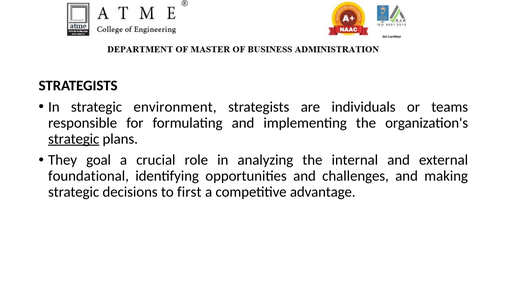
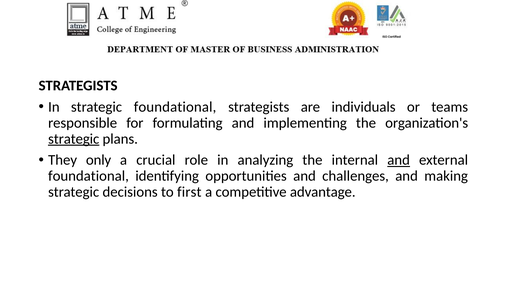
strategic environment: environment -> foundational
goal: goal -> only
and at (399, 160) underline: none -> present
